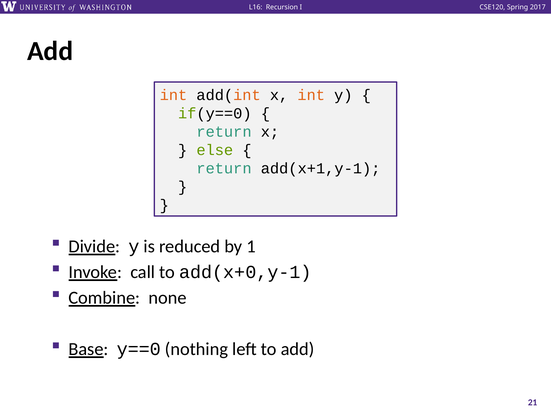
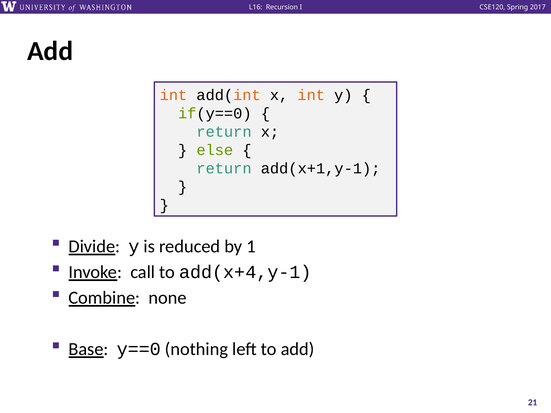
add(x+0,y-1: add(x+0,y-1 -> add(x+4,y-1
